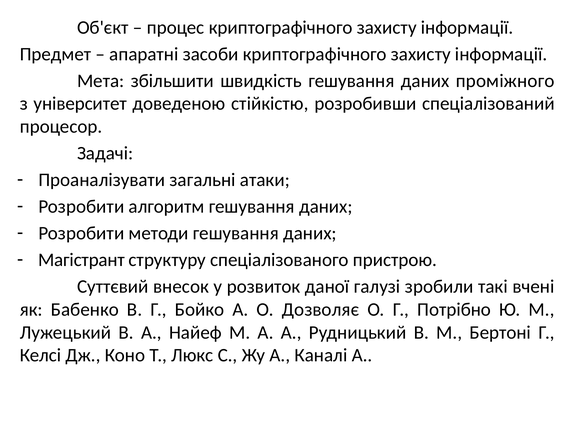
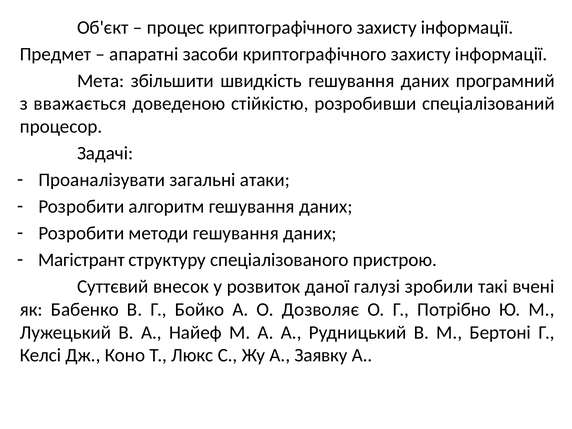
проміжного: проміжного -> програмний
університет: університет -> вважається
Каналі: Каналі -> Заявку
